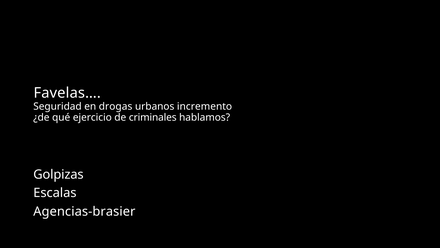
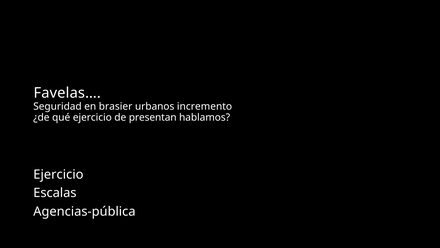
drogas: drogas -> brasier
criminales: criminales -> presentan
Golpizas at (58, 174): Golpizas -> Ejercicio
Agencias-brasier: Agencias-brasier -> Agencias-pública
